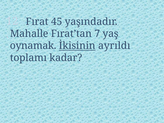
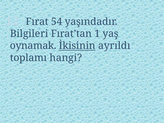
45: 45 -> 54
Mahalle: Mahalle -> Bilgileri
7: 7 -> 1
kadar: kadar -> hangi
